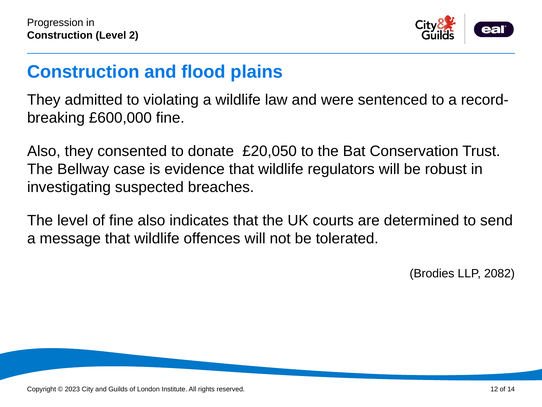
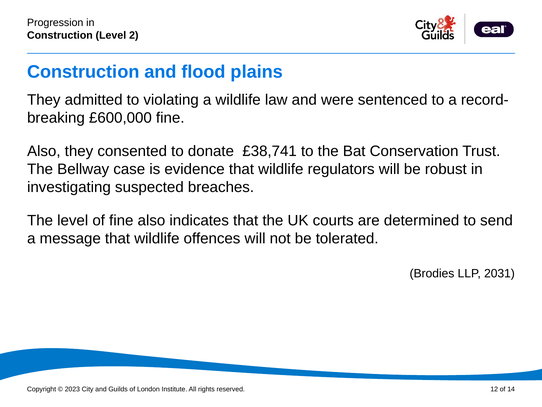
£20,050: £20,050 -> £38,741
2082: 2082 -> 2031
